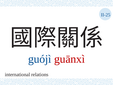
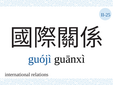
guānxì colour: red -> black
